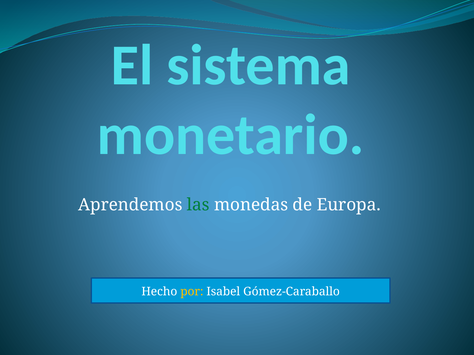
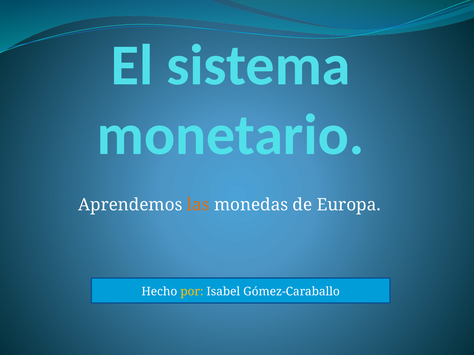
las colour: green -> orange
